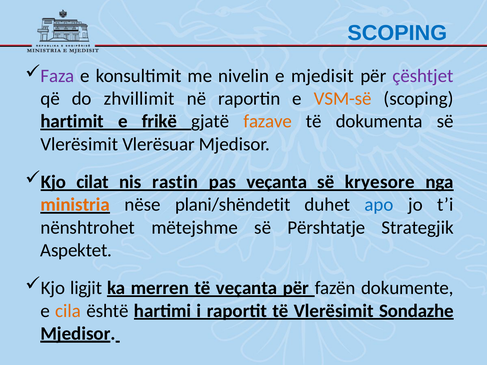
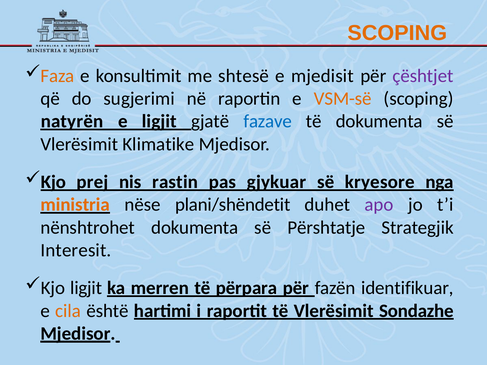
SCOPING at (397, 33) colour: blue -> orange
Faza colour: purple -> orange
nivelin: nivelin -> shtesë
zhvillimit: zhvillimit -> sugjerimi
hartimit: hartimit -> natyrën
e frikë: frikë -> ligjit
fazave colour: orange -> blue
Vlerësuar: Vlerësuar -> Klimatike
cilat: cilat -> prej
pas veçanta: veçanta -> gjykuar
apo colour: blue -> purple
nënshtrohet mëtejshme: mëtejshme -> dokumenta
Aspektet: Aspektet -> Interesit
të veçanta: veçanta -> përpara
dokumente: dokumente -> identifikuar
